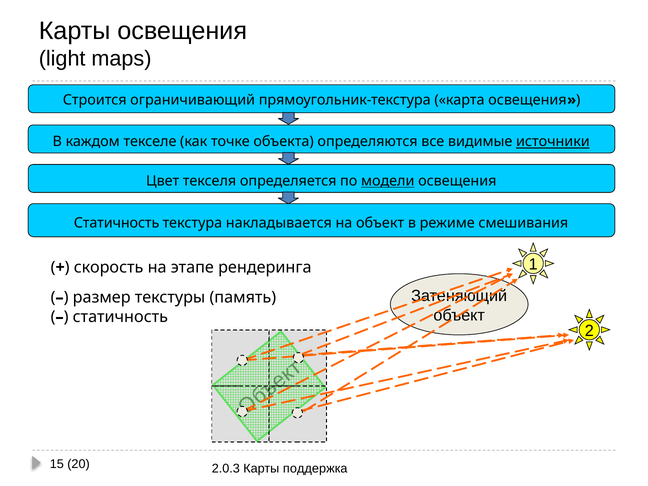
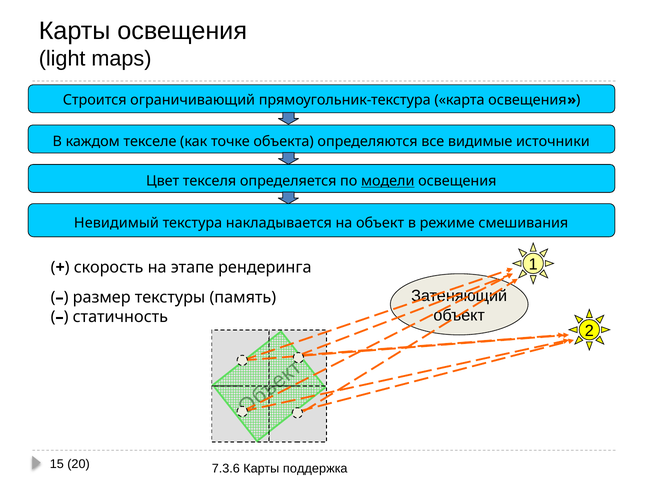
источники underline: present -> none
Статичность at (117, 223): Статичность -> Невидимый
2.0.3: 2.0.3 -> 7.3.6
